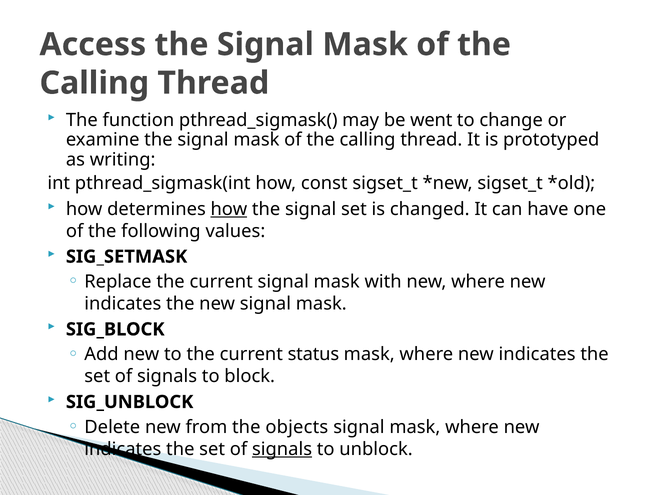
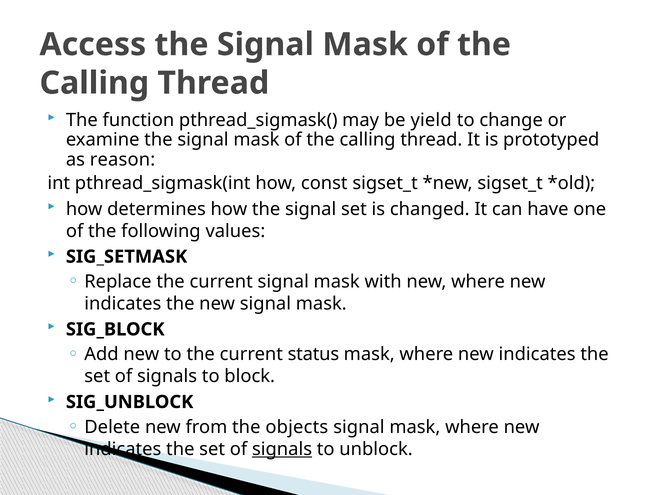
went: went -> yield
writing: writing -> reason
how at (229, 209) underline: present -> none
